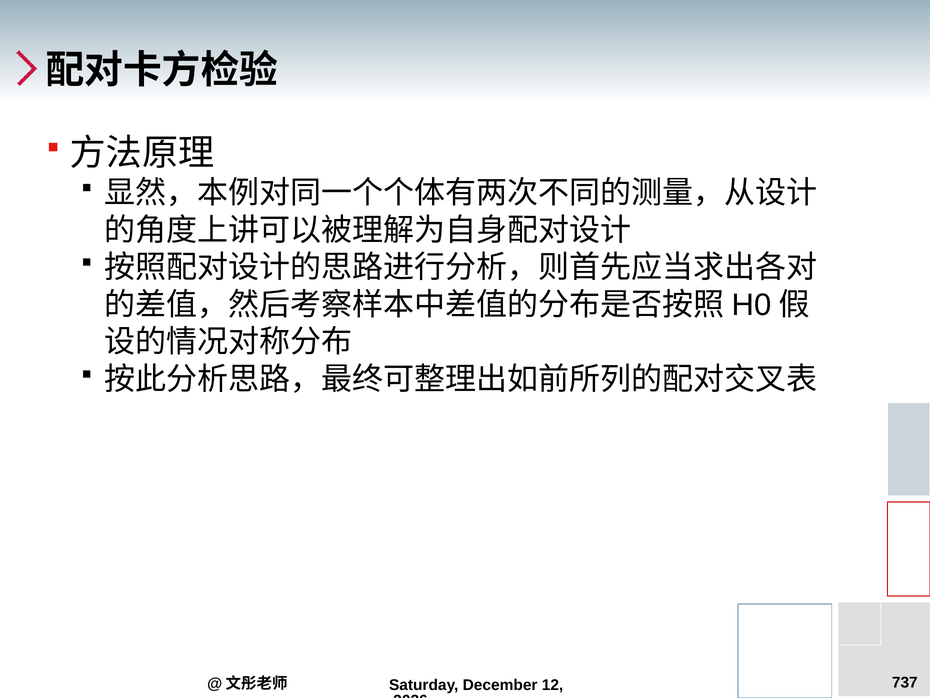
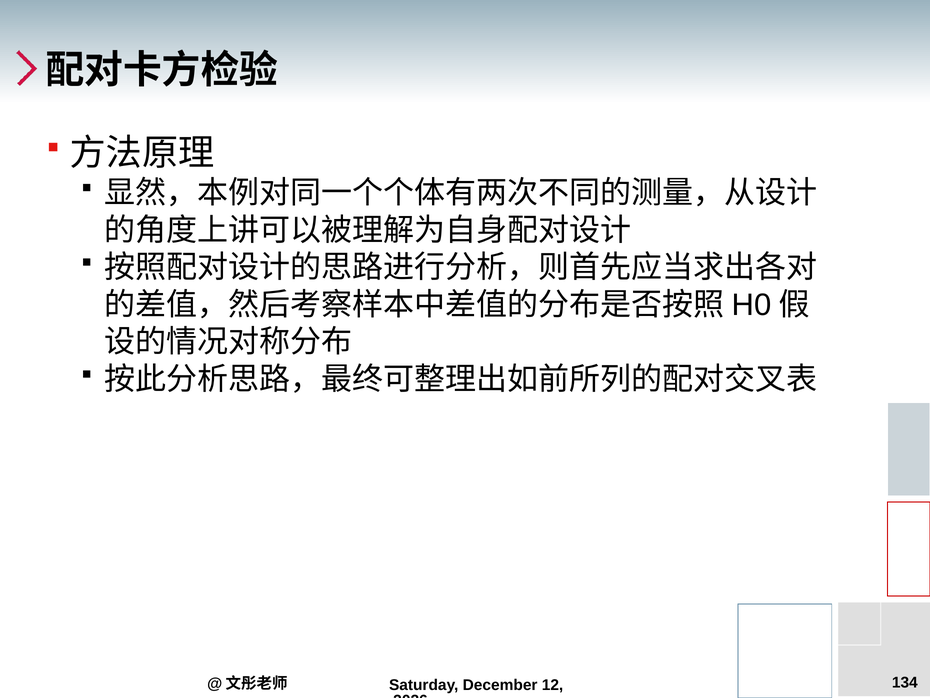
737: 737 -> 134
